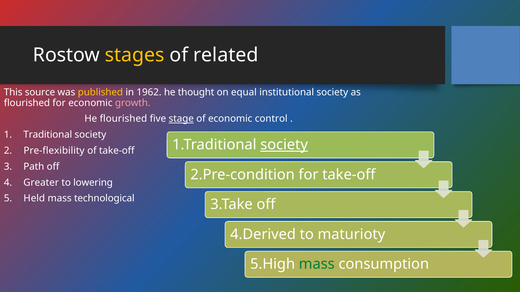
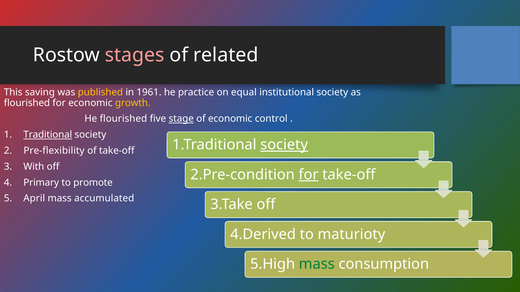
stages colour: yellow -> pink
source: source -> saving
1962: 1962 -> 1961
thought: thought -> practice
growth colour: pink -> yellow
Traditional underline: none -> present
Path: Path -> With
for at (309, 175) underline: none -> present
Greater: Greater -> Primary
lowering: lowering -> promote
Held: Held -> April
technological: technological -> accumulated
